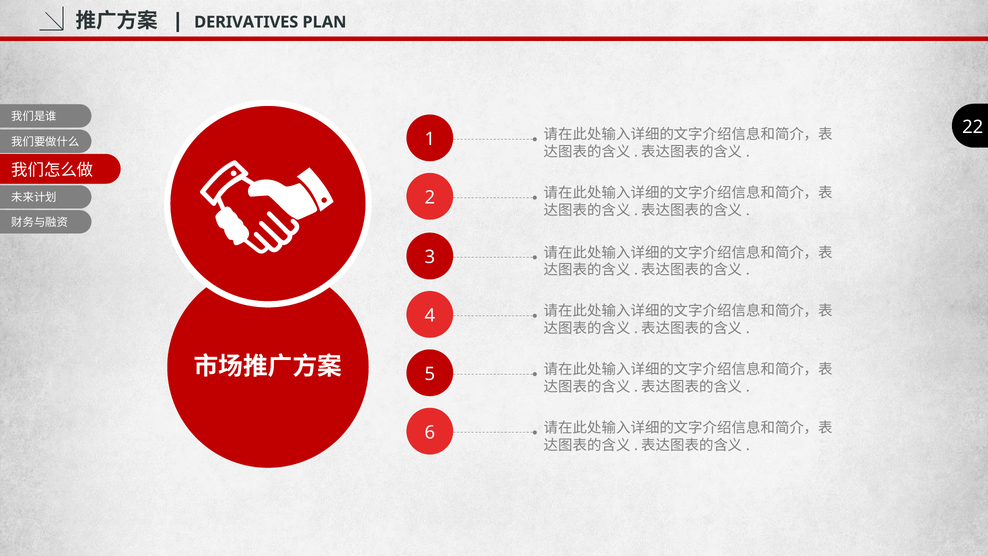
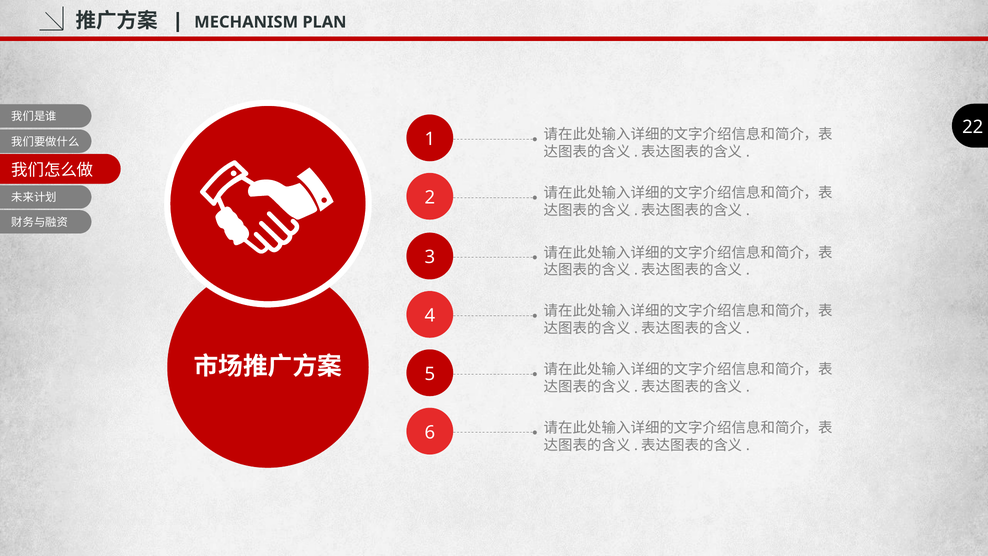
DERIVATIVES: DERIVATIVES -> MECHANISM
